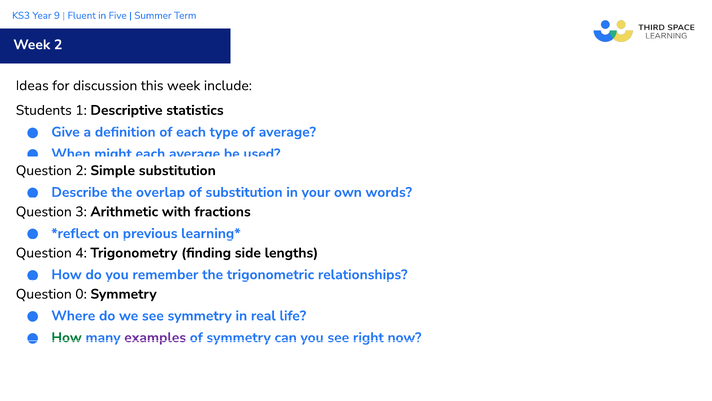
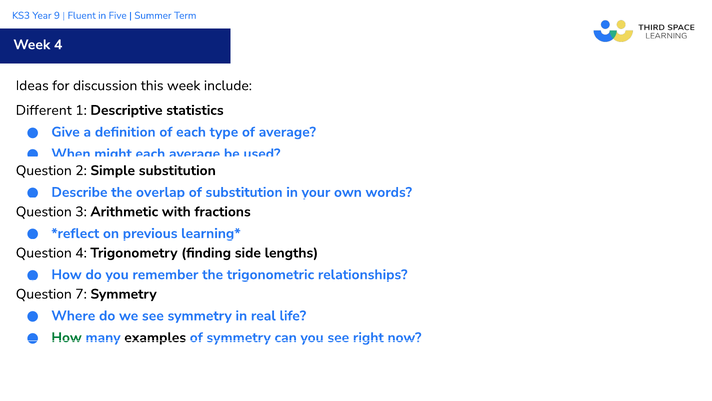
Week 2: 2 -> 4
Students: Students -> Different
0: 0 -> 7
examples colour: purple -> black
